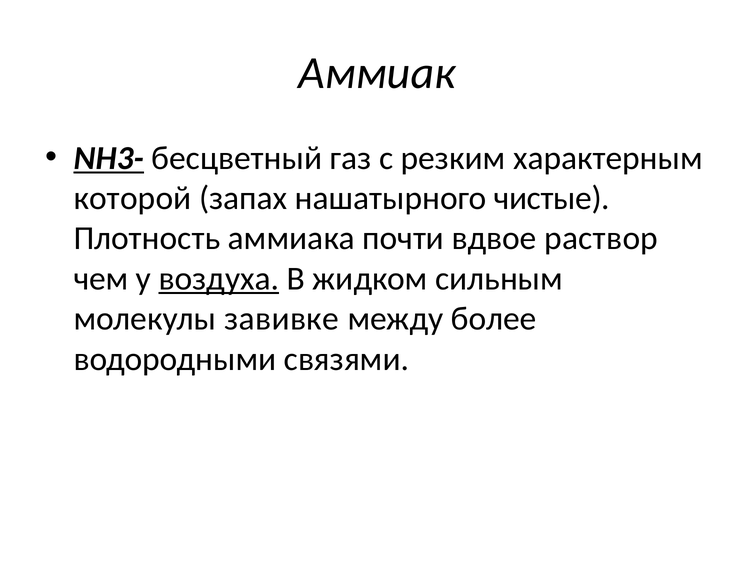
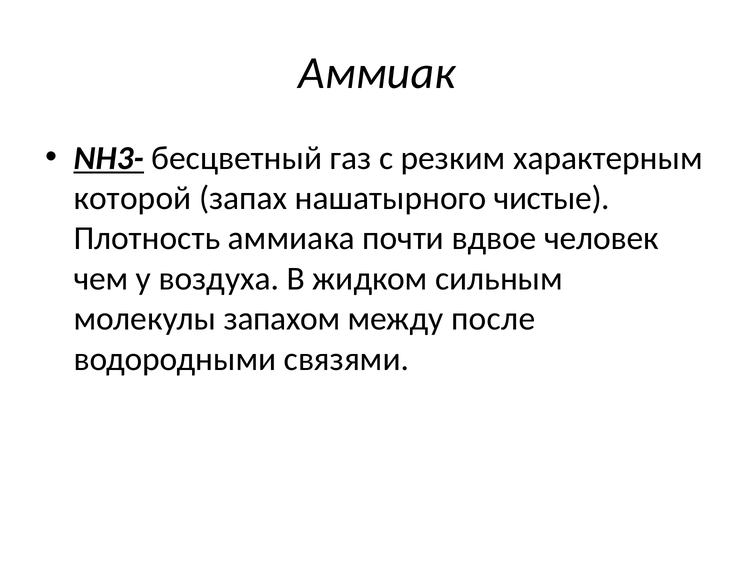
раствор: раствор -> человек
воздуха underline: present -> none
завивке: завивке -> запахом
более: более -> после
